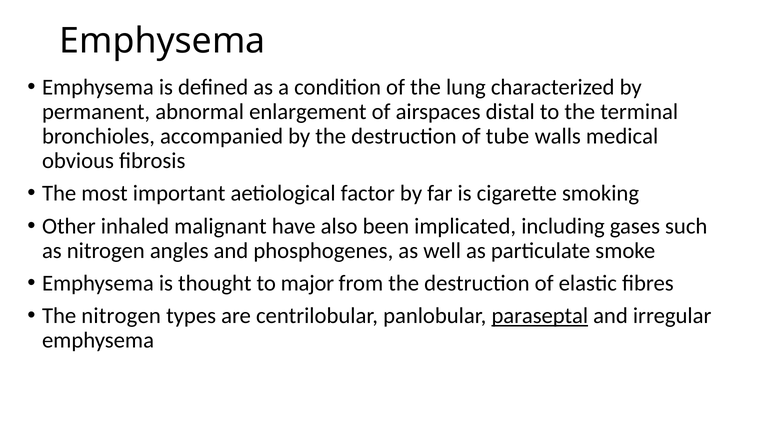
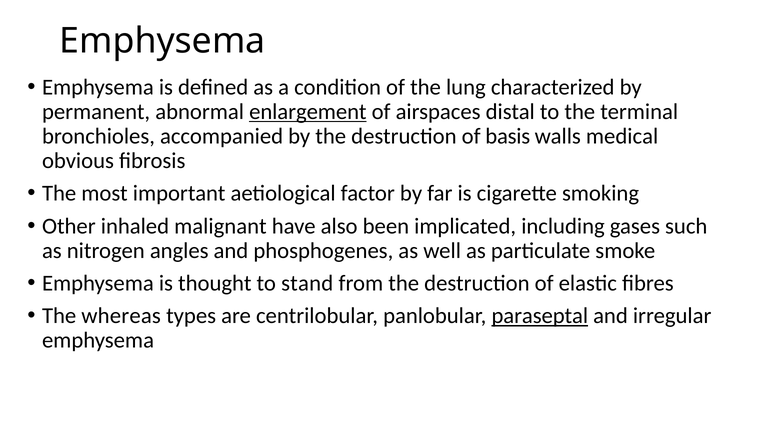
enlargement underline: none -> present
tube: tube -> basis
major: major -> stand
The nitrogen: nitrogen -> whereas
